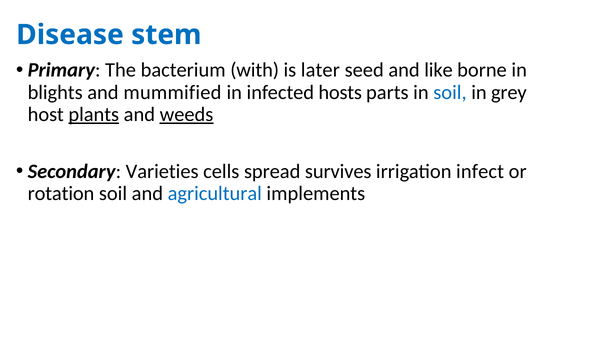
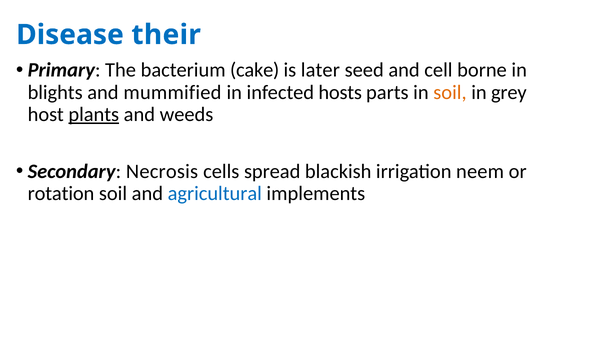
stem: stem -> their
with: with -> cake
like: like -> cell
soil at (450, 92) colour: blue -> orange
weeds underline: present -> none
Varieties: Varieties -> Necrosis
survives: survives -> blackish
infect: infect -> neem
